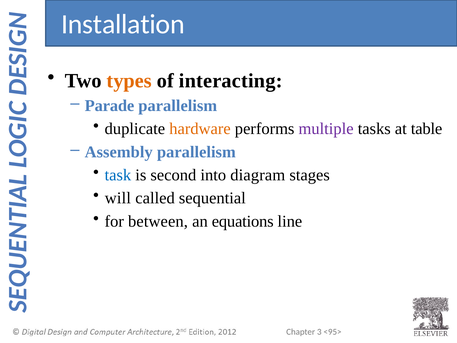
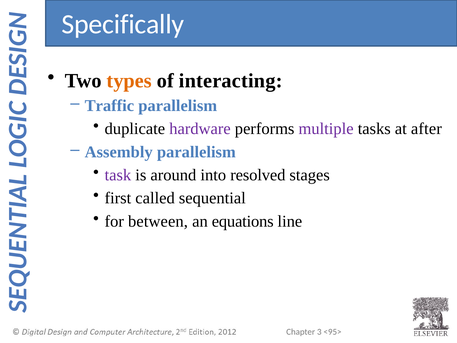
Installation: Installation -> Specifically
Parade: Parade -> Traffic
hardware colour: orange -> purple
table: table -> after
task colour: blue -> purple
second: second -> around
diagram: diagram -> resolved
will: will -> first
